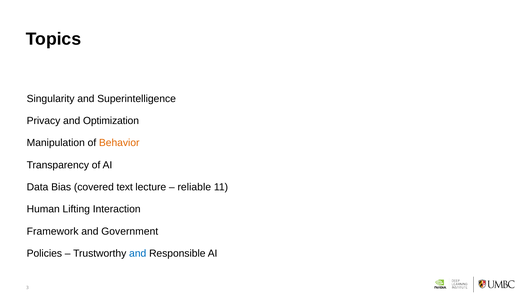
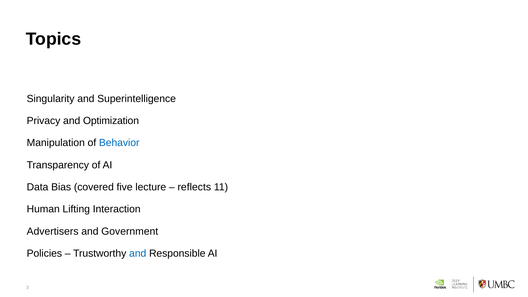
Behavior colour: orange -> blue
text: text -> five
reliable: reliable -> reflects
Framework: Framework -> Advertisers
